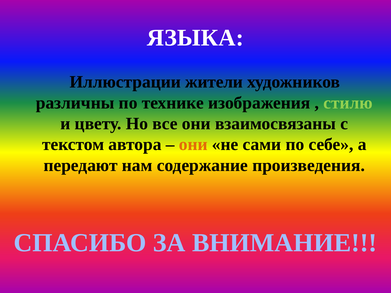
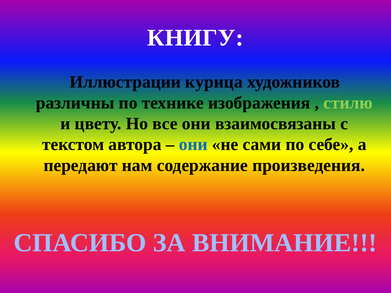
ЯЗЫКА: ЯЗЫКА -> КНИГУ
жители: жители -> курица
они at (193, 145) colour: orange -> blue
